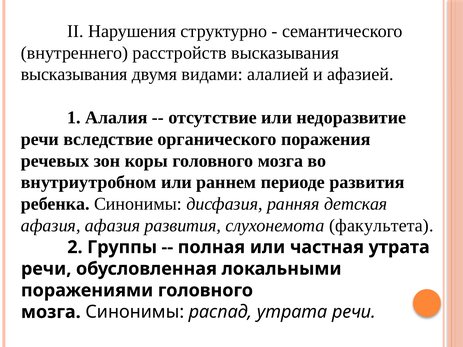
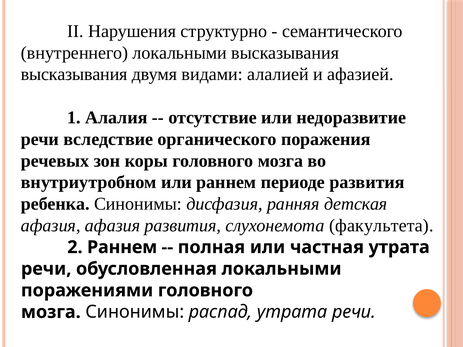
внутреннего расстройств: расстройств -> локальными
2 Группы: Группы -> Раннем
